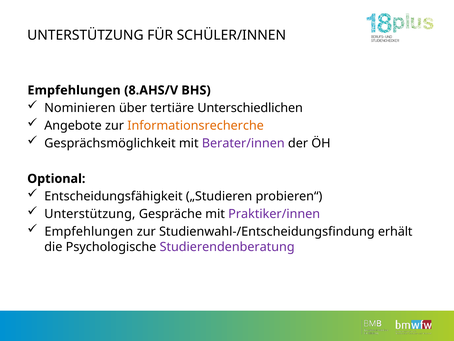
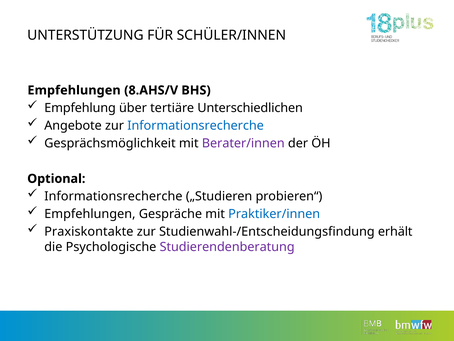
Nominieren: Nominieren -> Empfehlung
Informationsrecherche at (196, 125) colour: orange -> blue
Entscheidungsfähigkeit at (113, 196): Entscheidungsfähigkeit -> Informationsrecherche
Unterstützung at (90, 214): Unterstützung -> Empfehlungen
Praktiker/innen colour: purple -> blue
Empfehlungen at (89, 231): Empfehlungen -> Praxiskontakte
